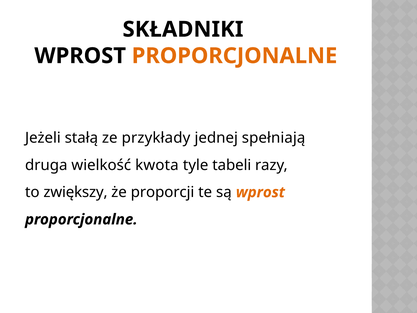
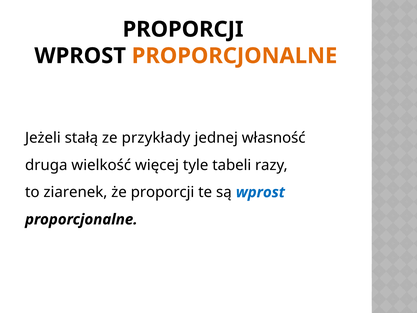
SKŁADNIKI at (183, 29): SKŁADNIKI -> PROPORCJI
spełniają: spełniają -> własność
kwota: kwota -> więcej
zwiększy: zwiększy -> ziarenek
wprost at (260, 192) colour: orange -> blue
